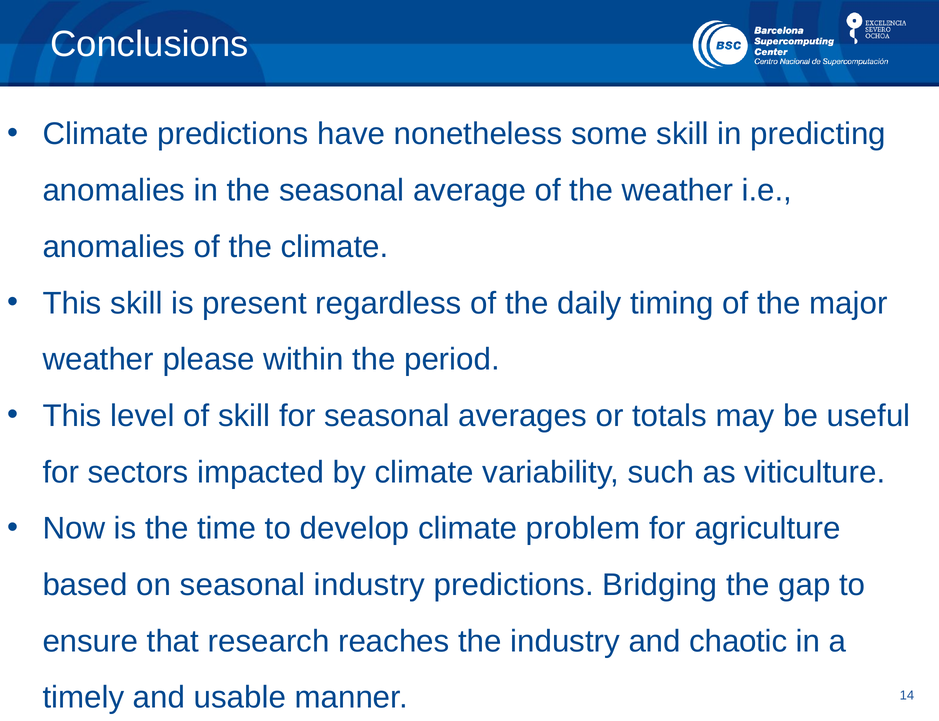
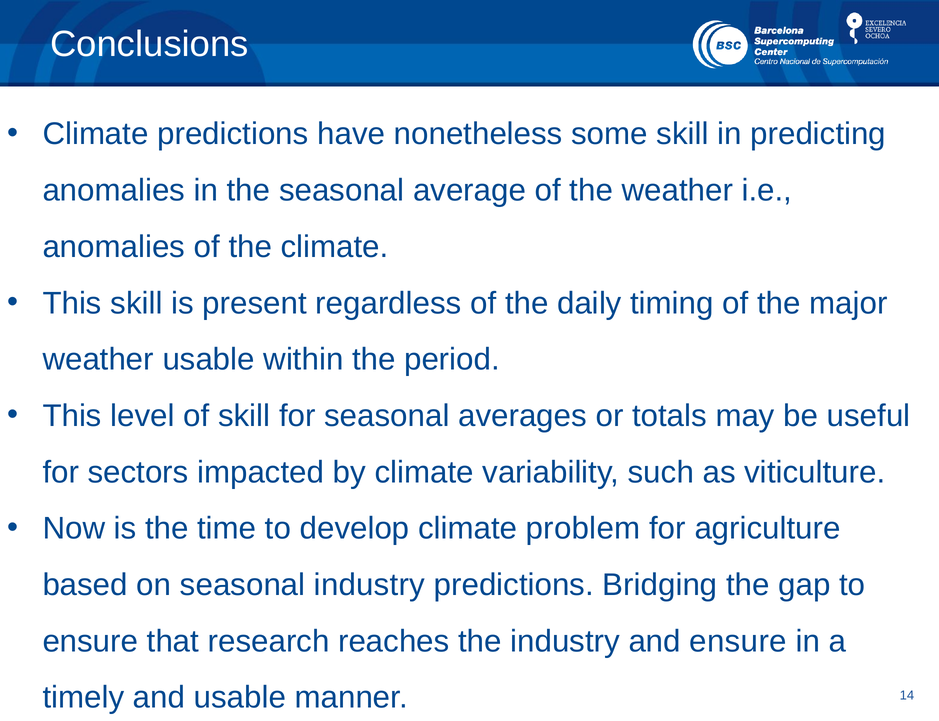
weather please: please -> usable
and chaotic: chaotic -> ensure
